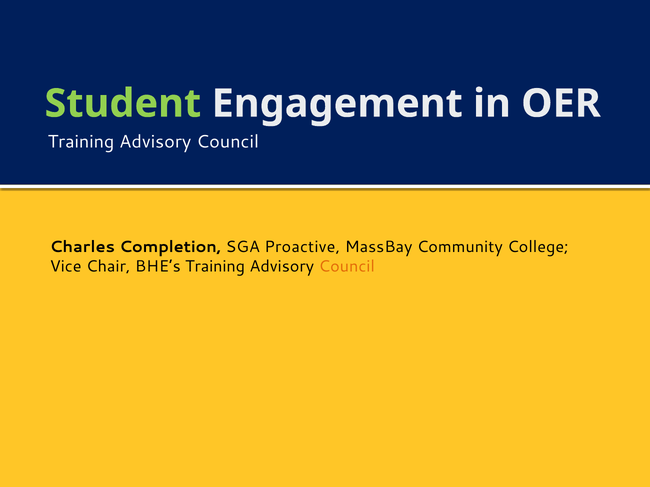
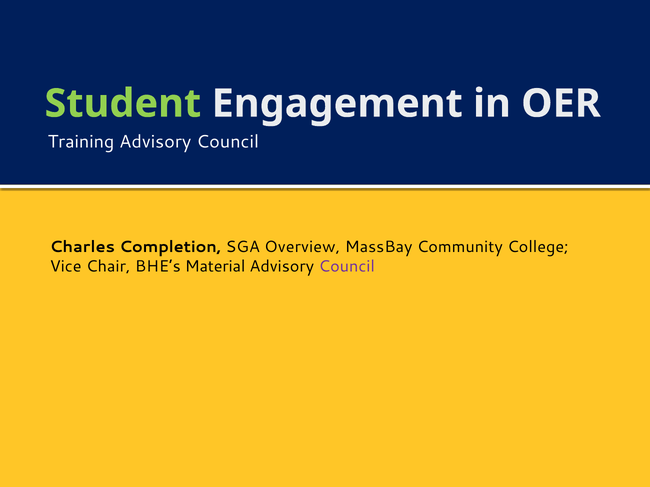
Proactive: Proactive -> Overview
BHE’s Training: Training -> Material
Council at (347, 266) colour: orange -> purple
